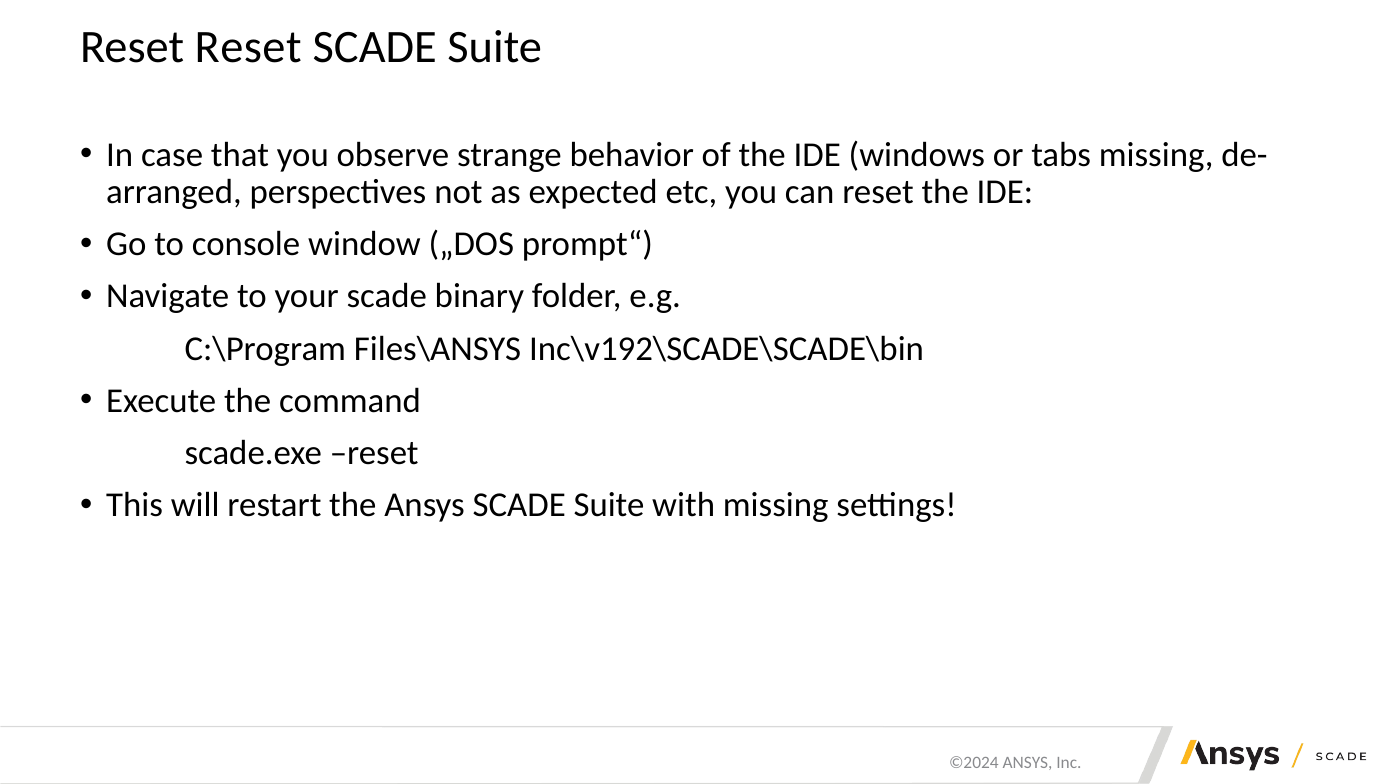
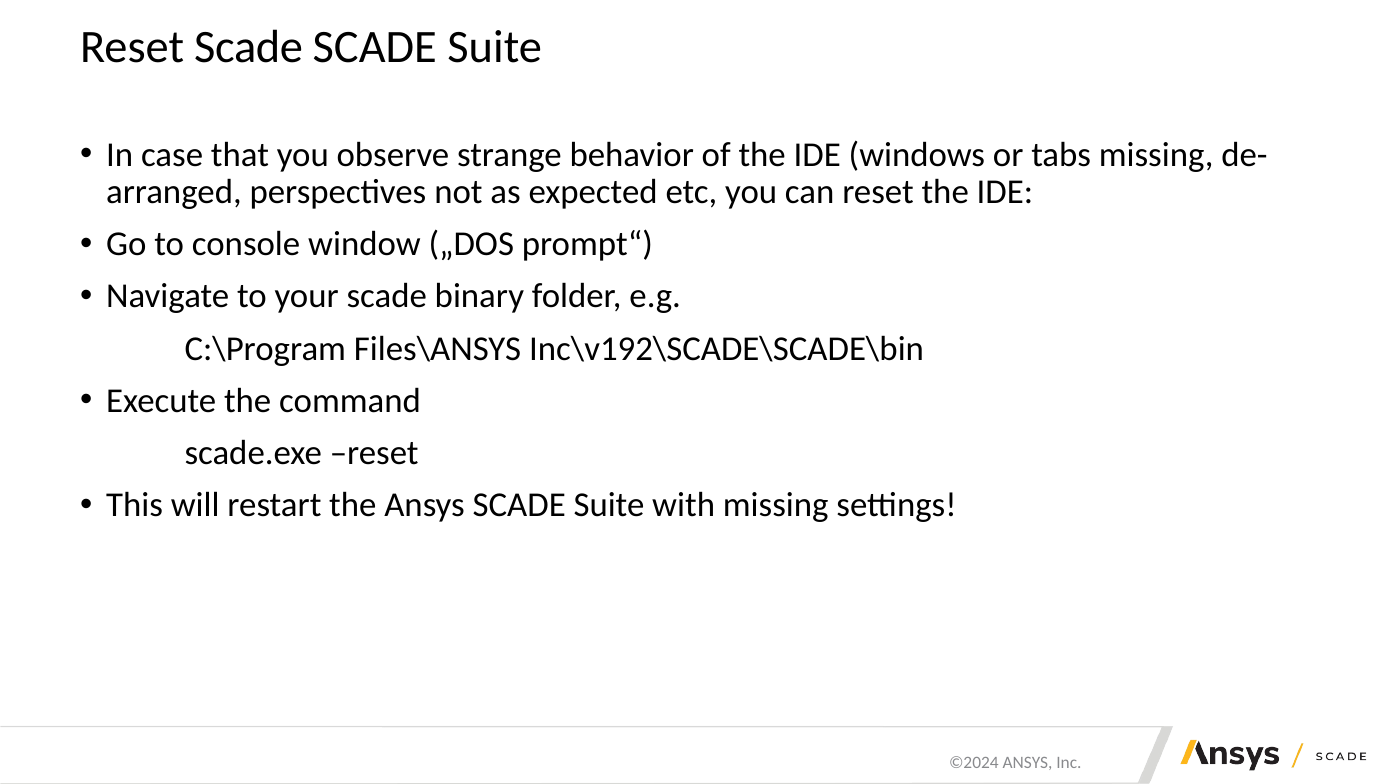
Reset Reset: Reset -> Scade
